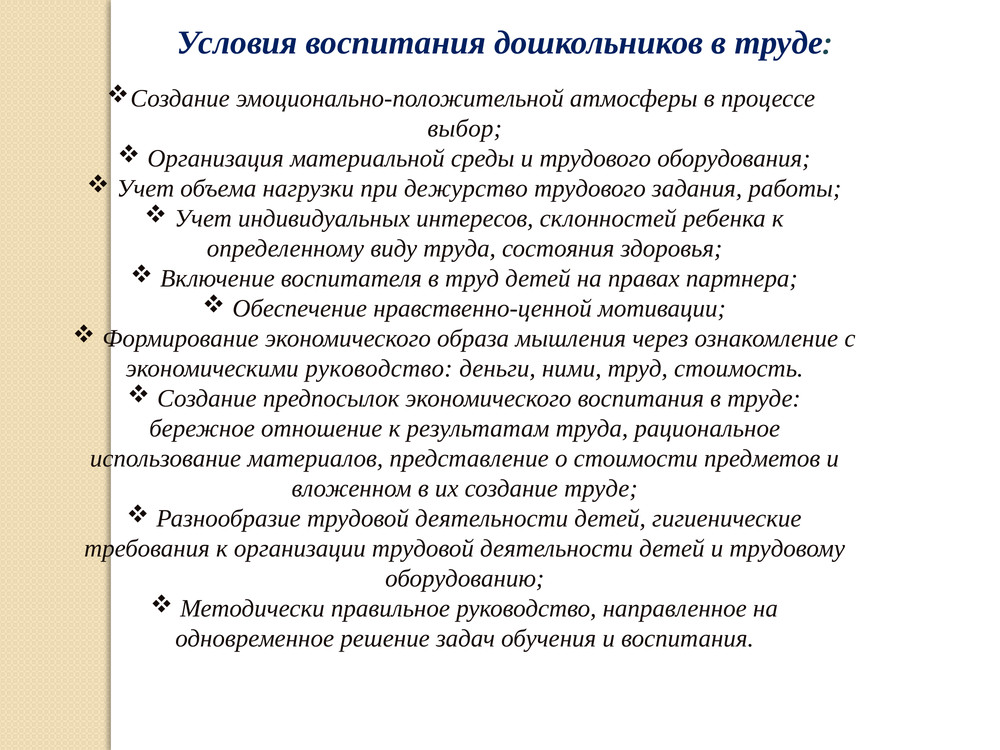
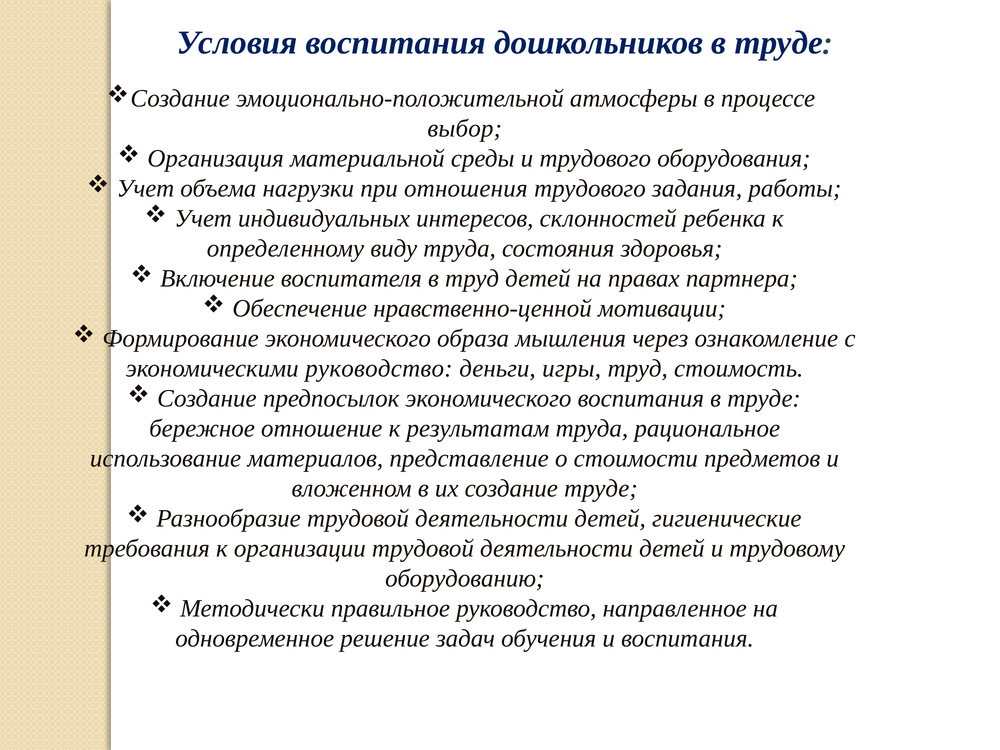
дежурство: дежурство -> отношения
ними: ними -> игры
